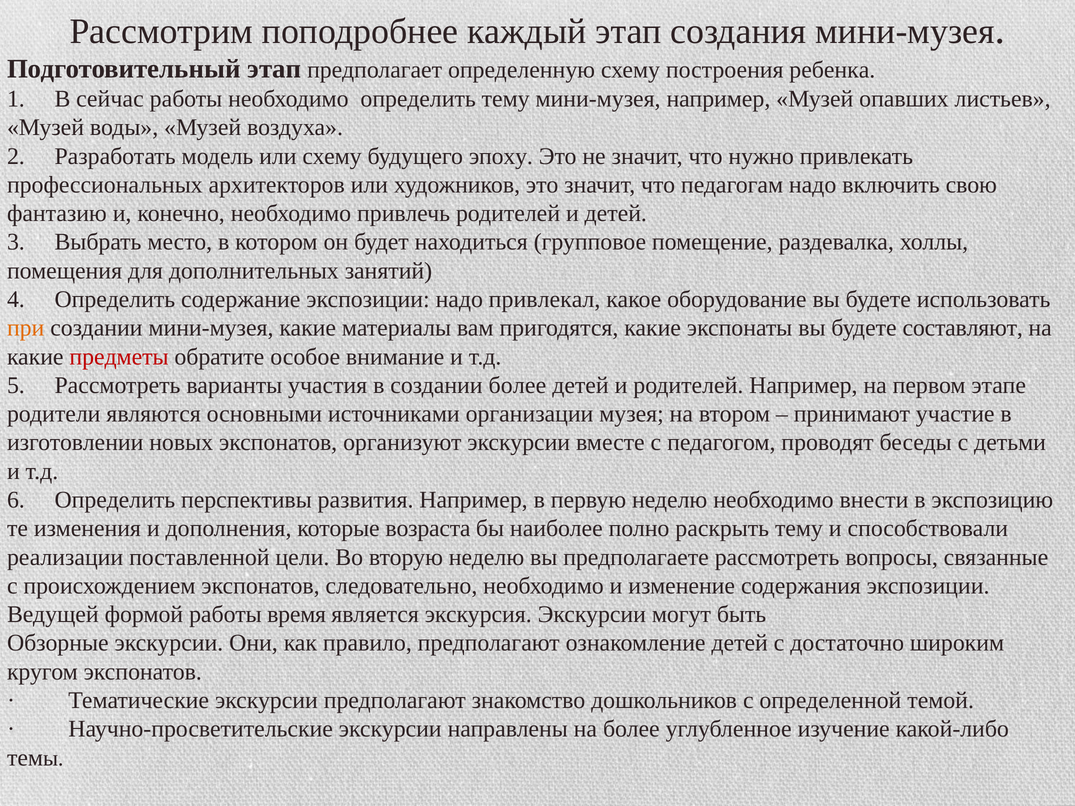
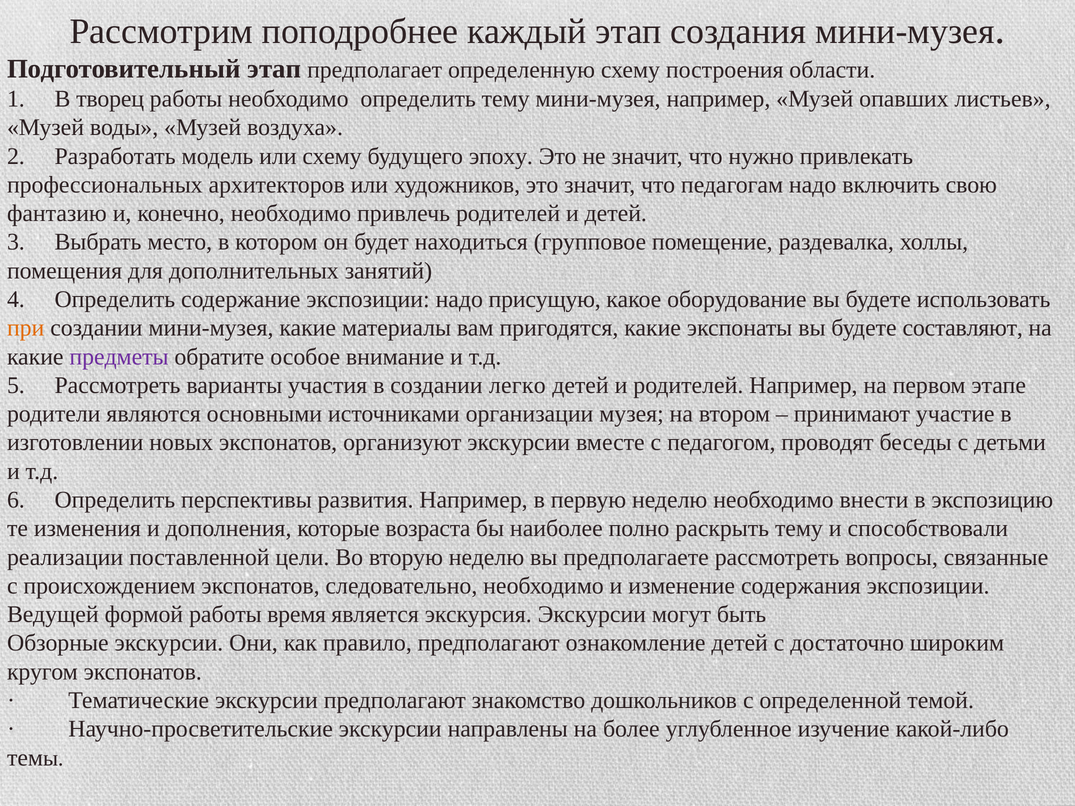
ребенка: ребенка -> области
сейчас: сейчас -> творец
привлекал: привлекал -> присущую
предметы colour: red -> purple
создании более: более -> легко
